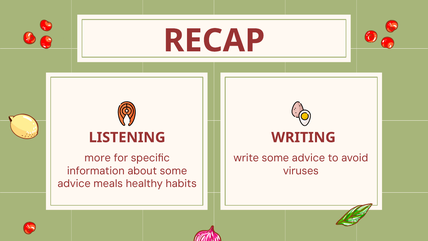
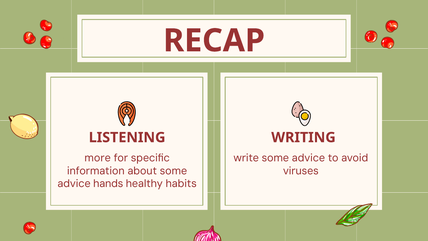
meals: meals -> hands
